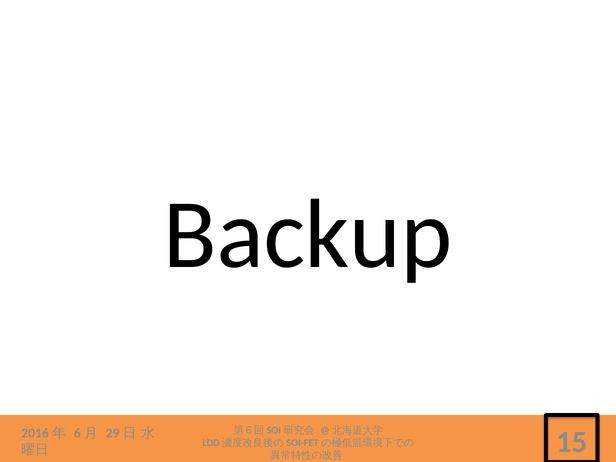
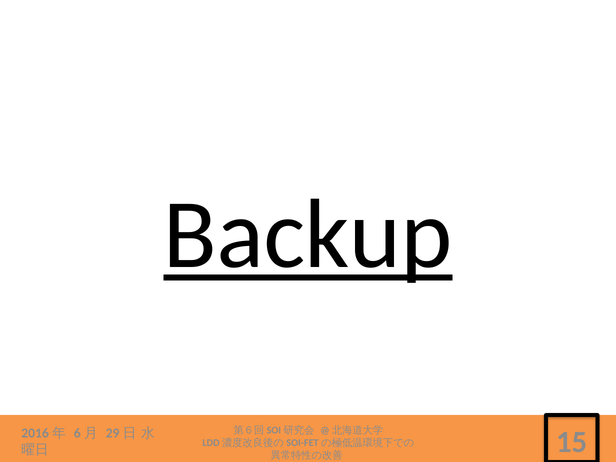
Backup underline: none -> present
